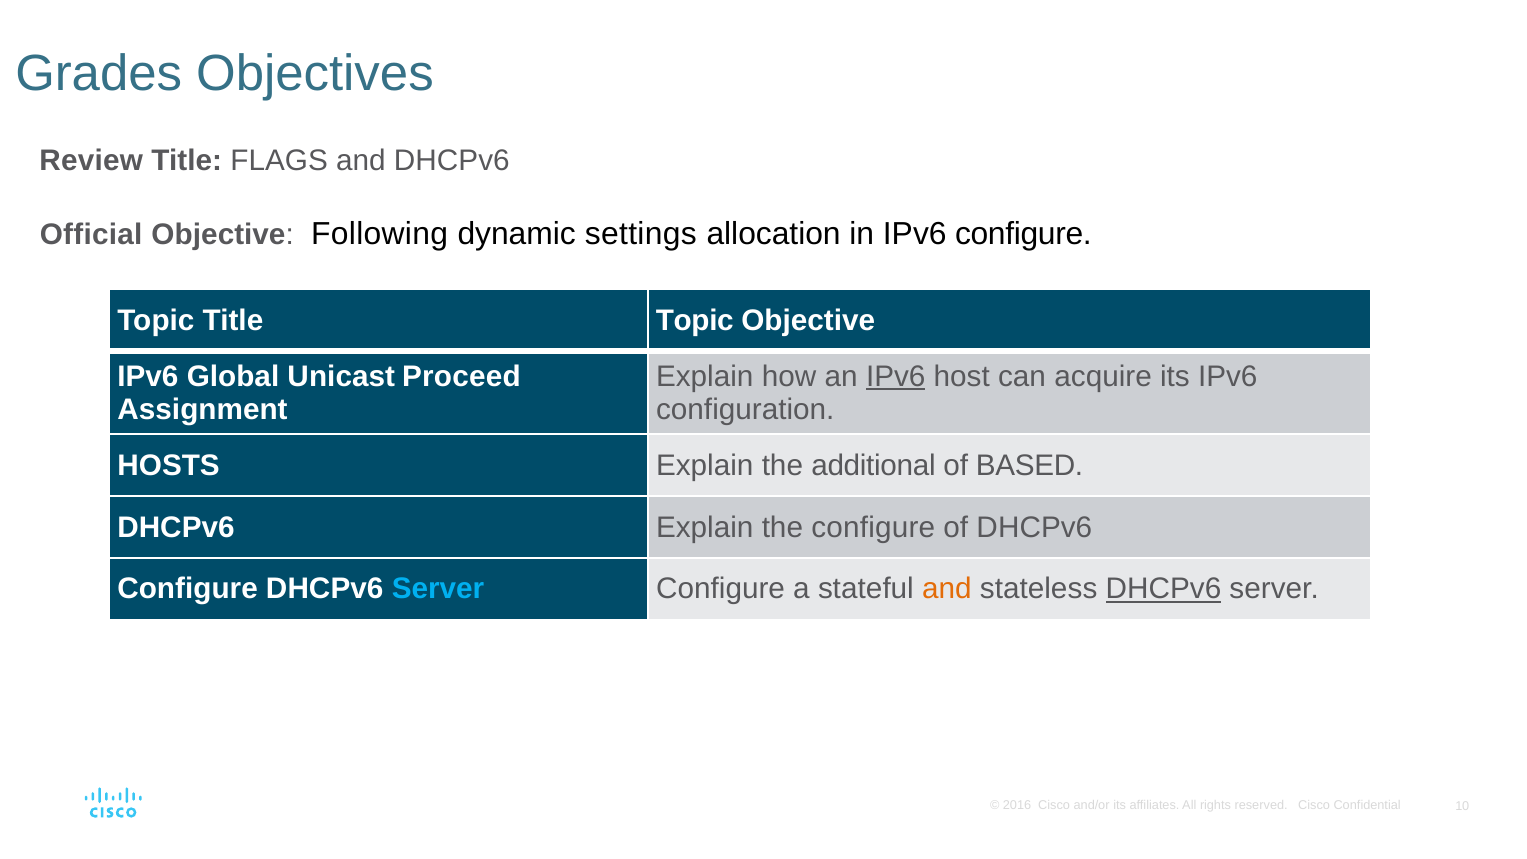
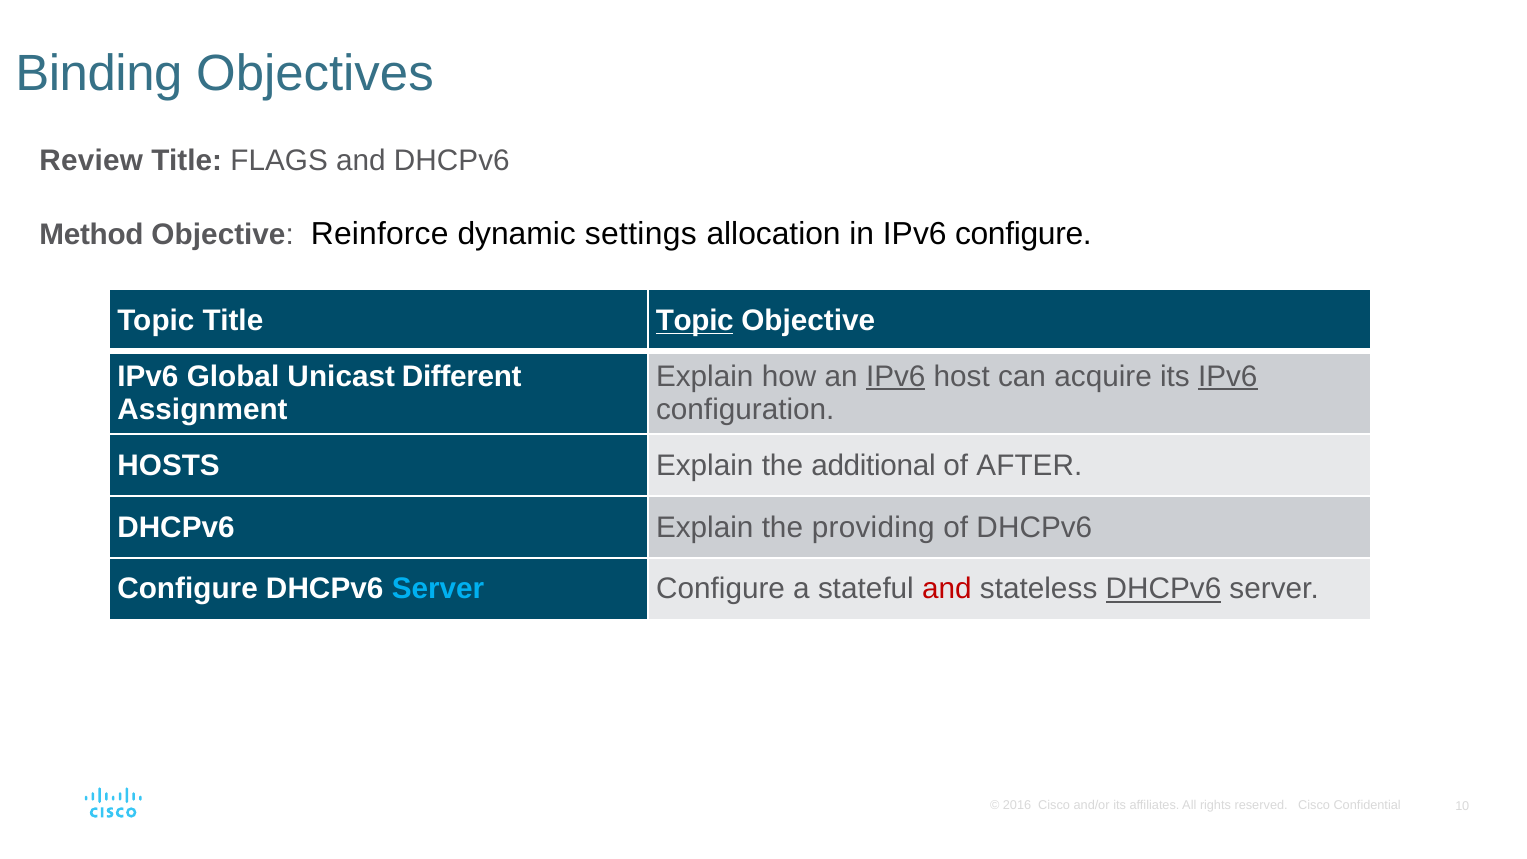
Grades: Grades -> Binding
Official: Official -> Method
Following: Following -> Reinforce
Topic at (695, 321) underline: none -> present
Proceed: Proceed -> Different
IPv6 at (1228, 376) underline: none -> present
BASED: BASED -> AFTER
the configure: configure -> providing
and at (947, 589) colour: orange -> red
